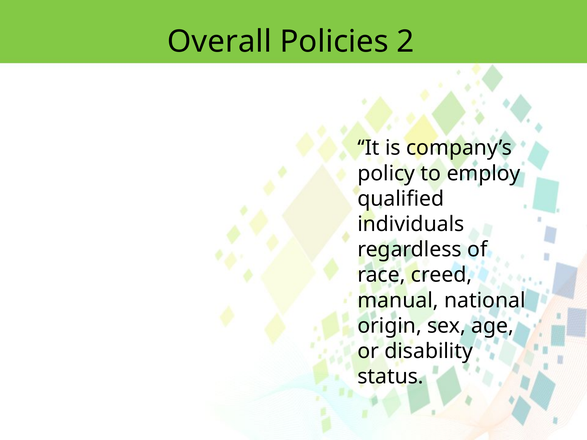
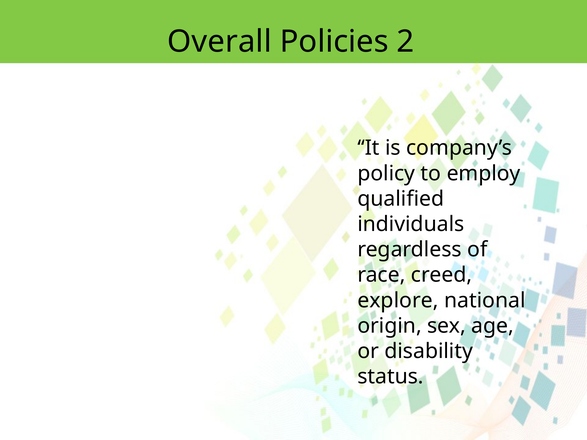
manual: manual -> explore
